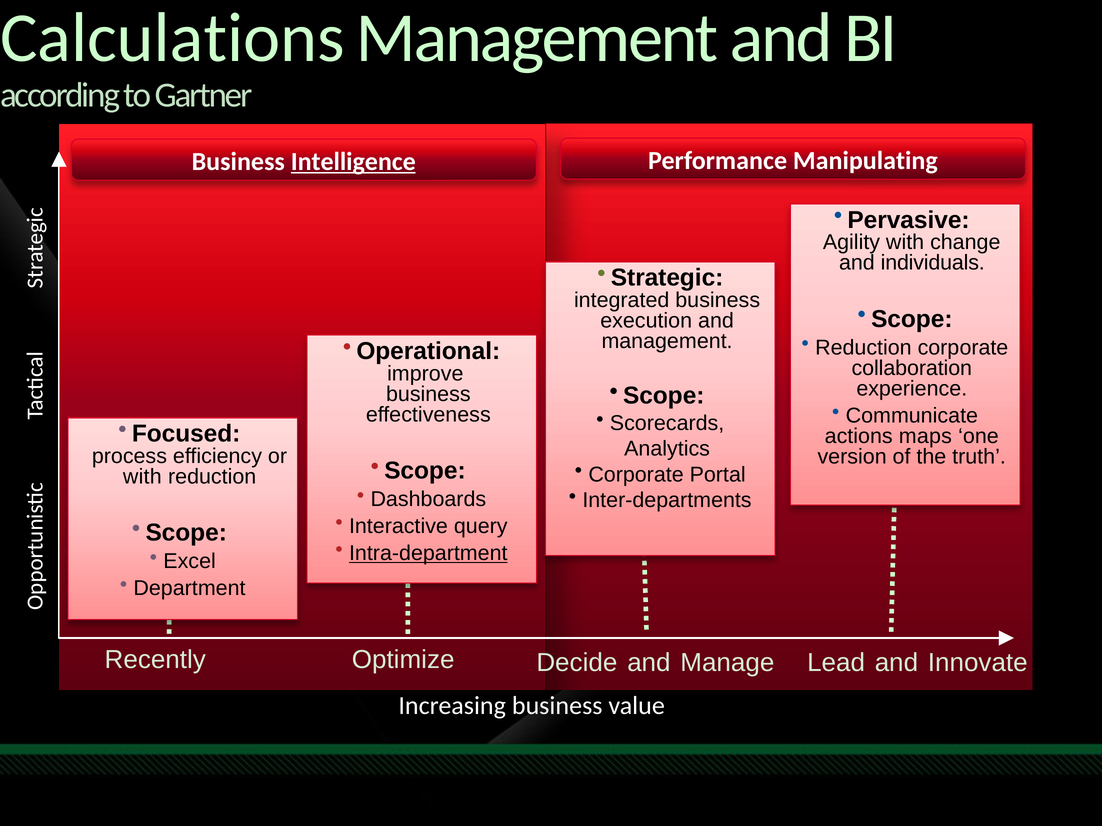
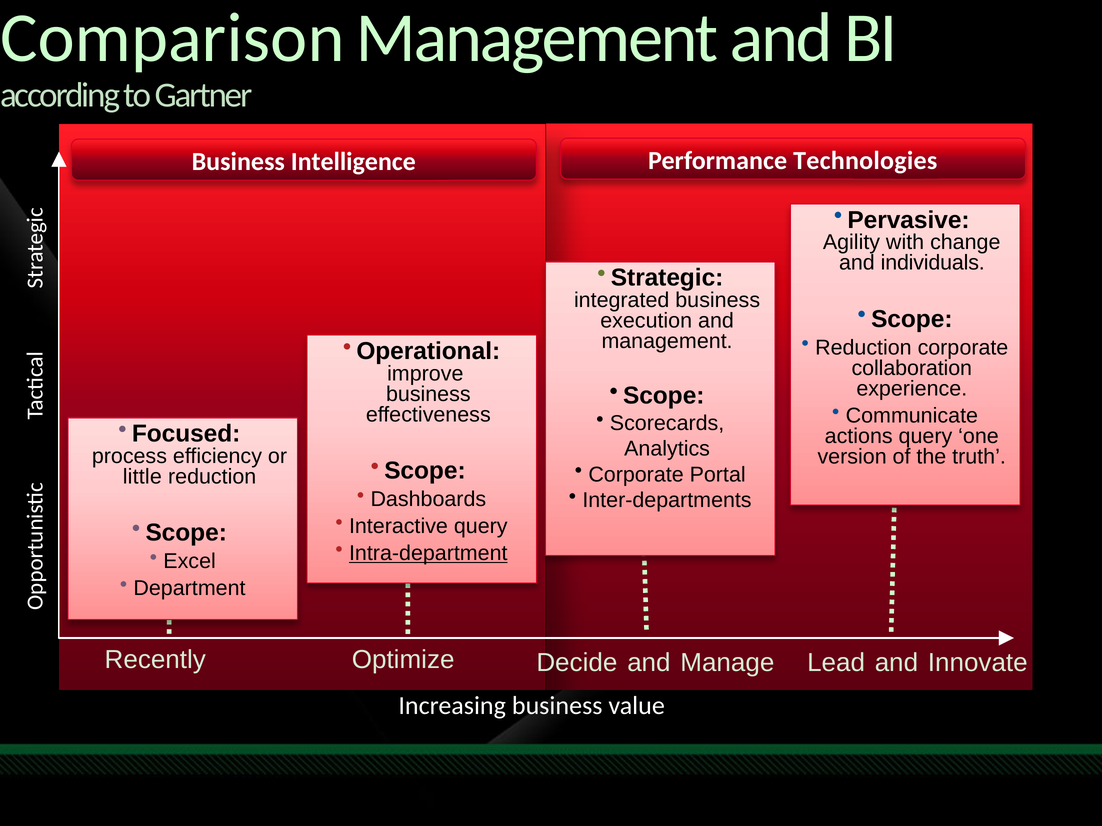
Calculations: Calculations -> Comparison
Intelligence underline: present -> none
Manipulating: Manipulating -> Technologies
actions maps: maps -> query
with at (142, 477): with -> little
